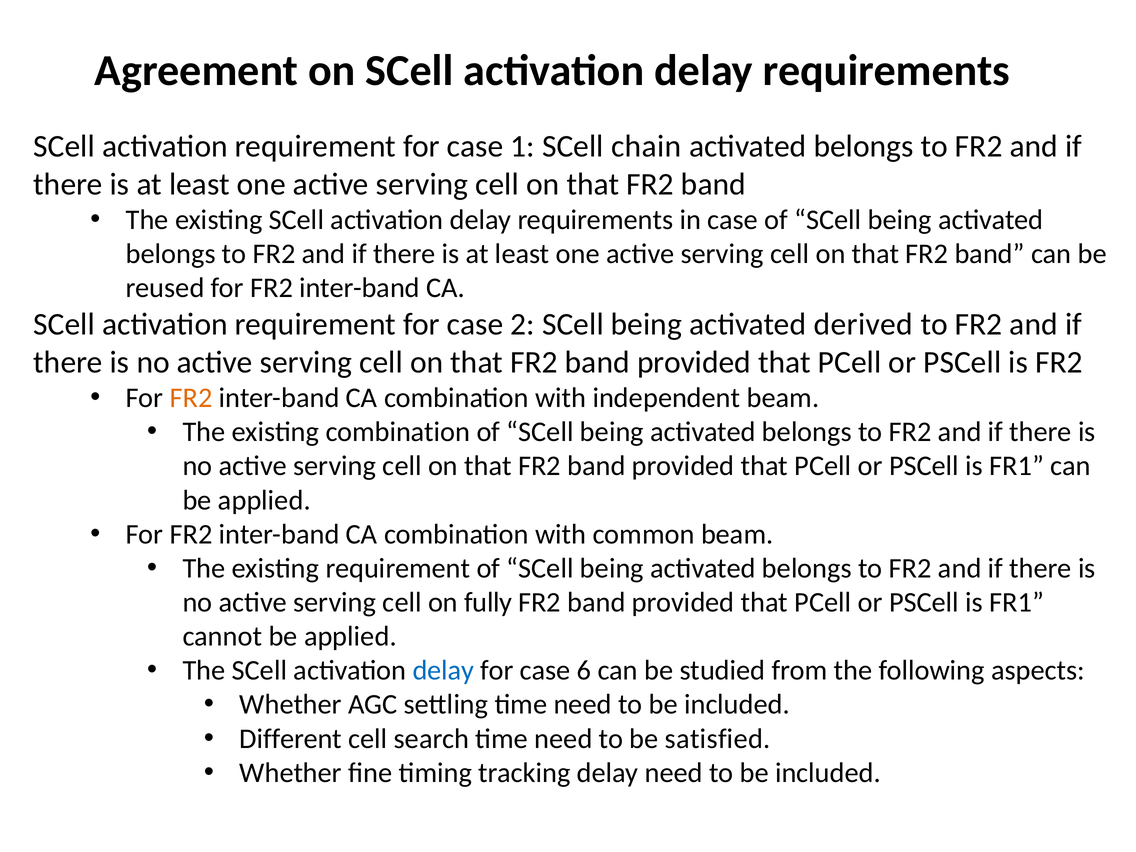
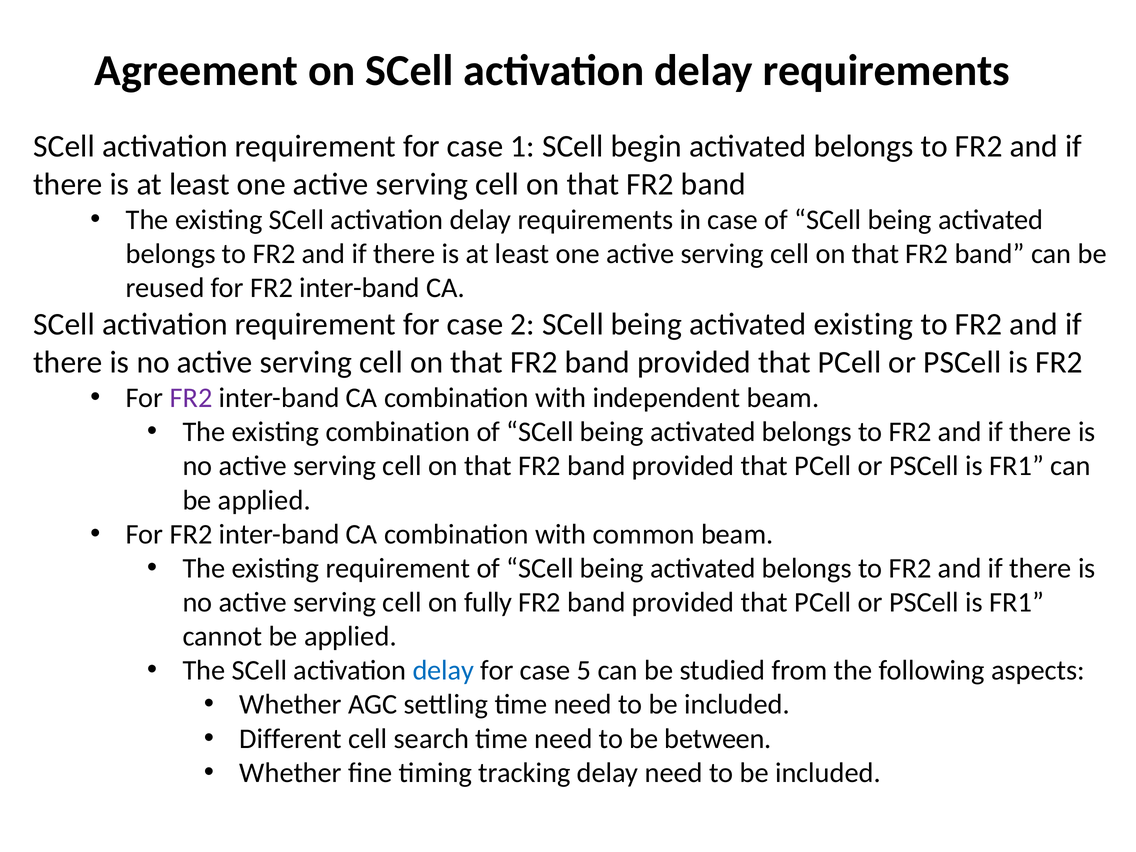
chain: chain -> begin
activated derived: derived -> existing
FR2 at (191, 398) colour: orange -> purple
6: 6 -> 5
satisfied: satisfied -> between
